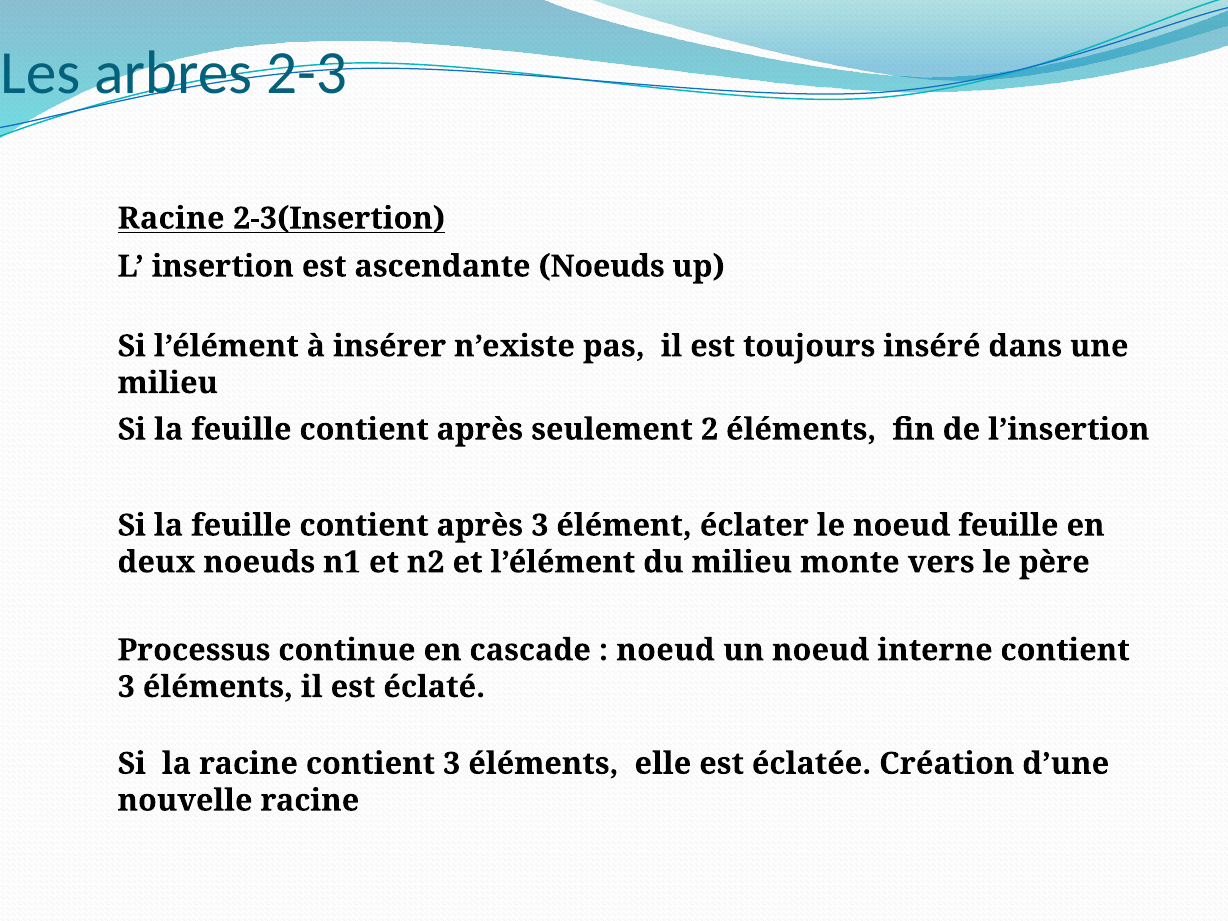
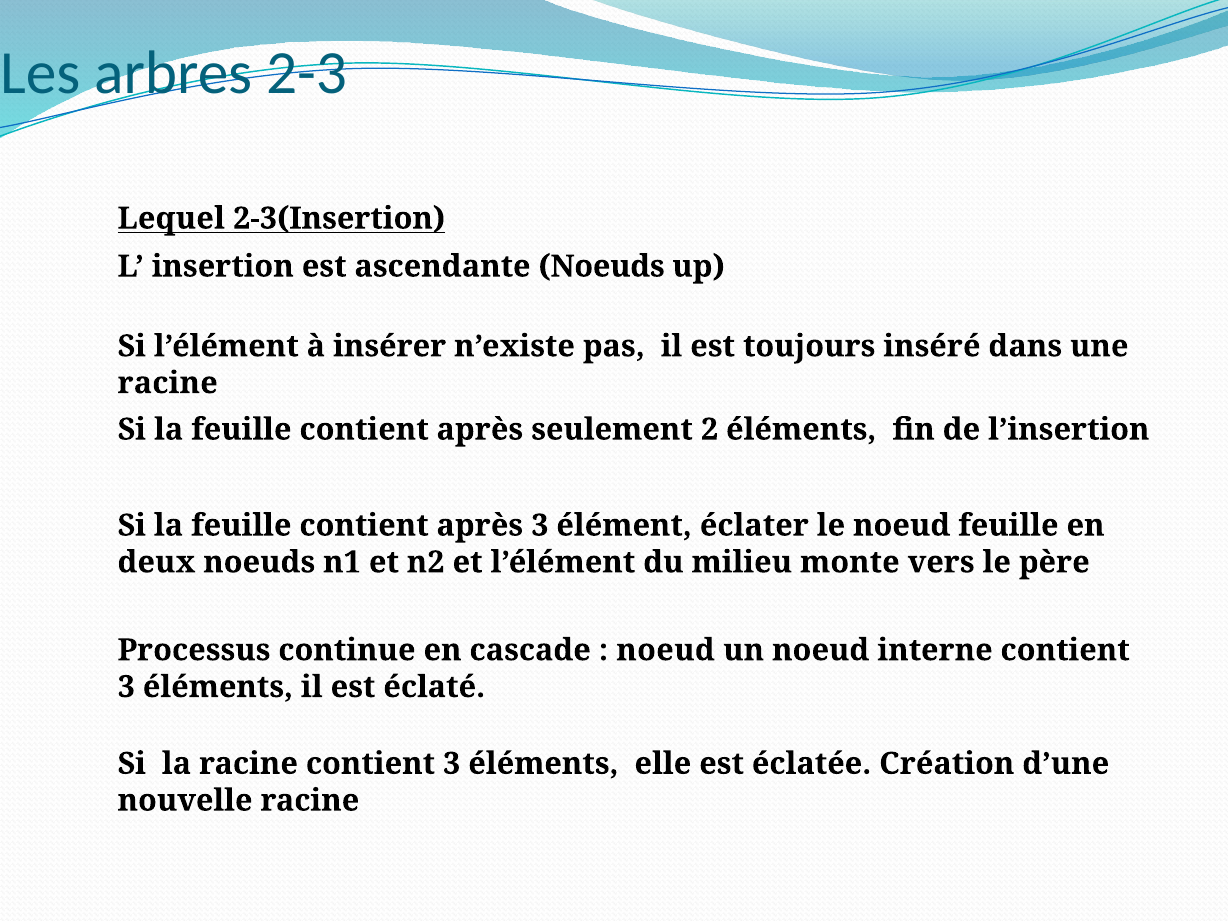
Racine at (171, 218): Racine -> Lequel
milieu at (168, 383): milieu -> racine
